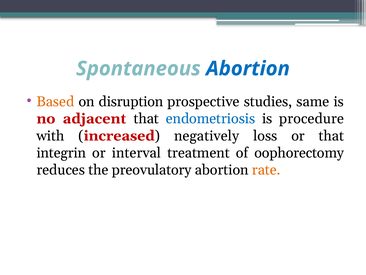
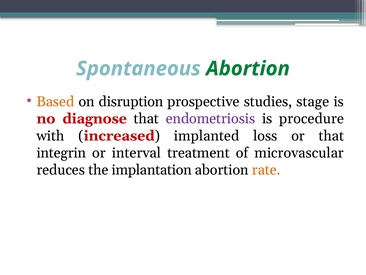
Abortion at (248, 69) colour: blue -> green
same: same -> stage
adjacent: adjacent -> diagnose
endometriosis colour: blue -> purple
negatively: negatively -> implanted
oophorectomy: oophorectomy -> microvascular
preovulatory: preovulatory -> implantation
